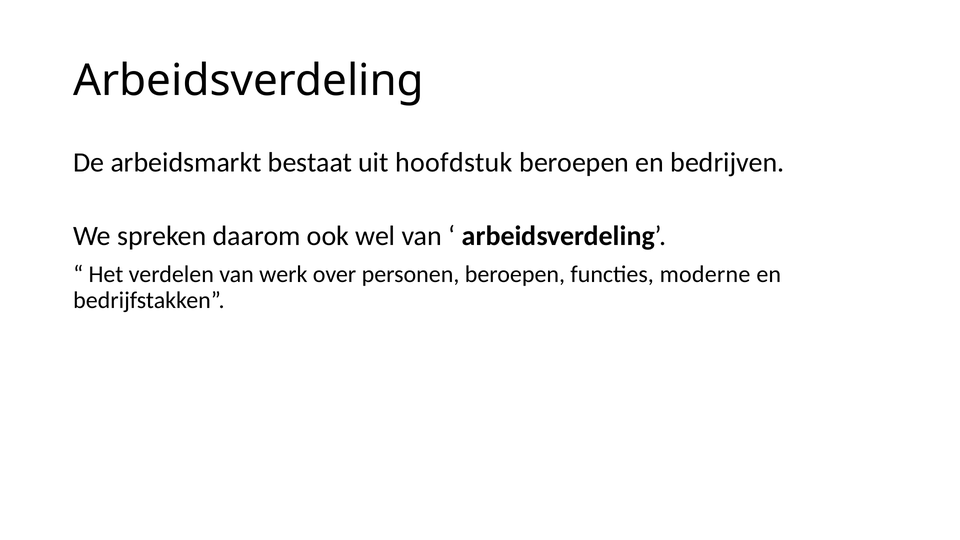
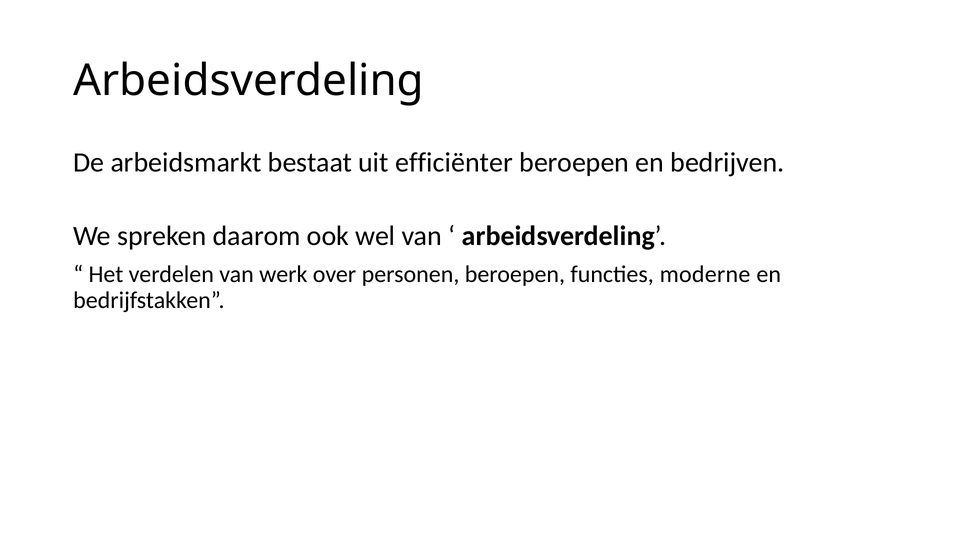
hoofdstuk: hoofdstuk -> efficiënter
